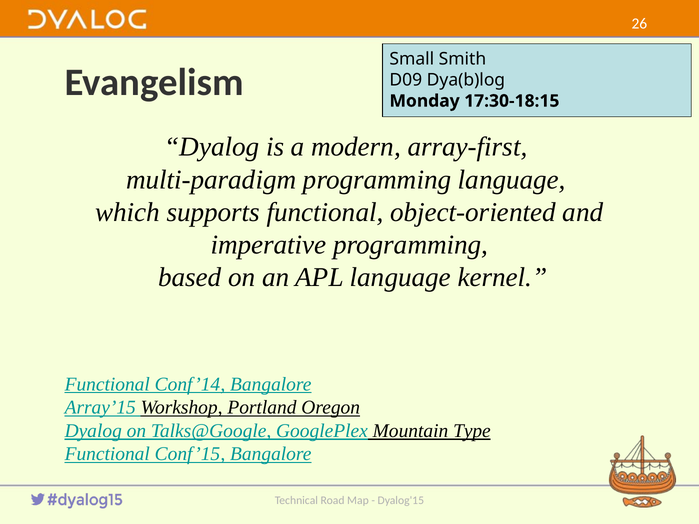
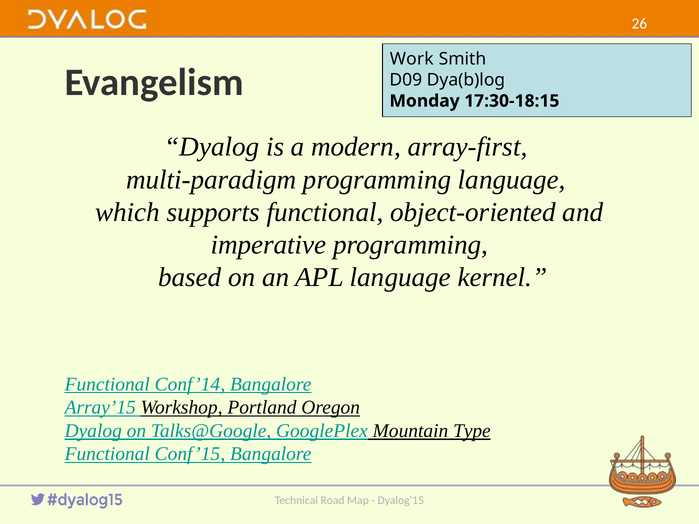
Small: Small -> Work
